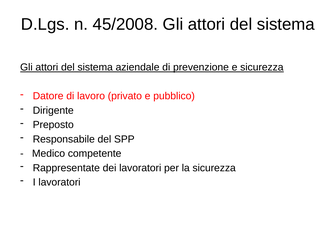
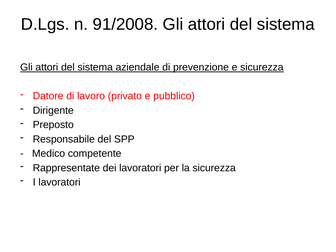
45/2008: 45/2008 -> 91/2008
